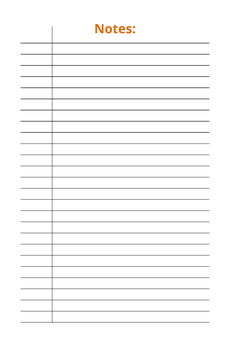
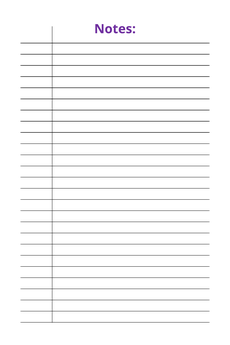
Notes colour: orange -> purple
